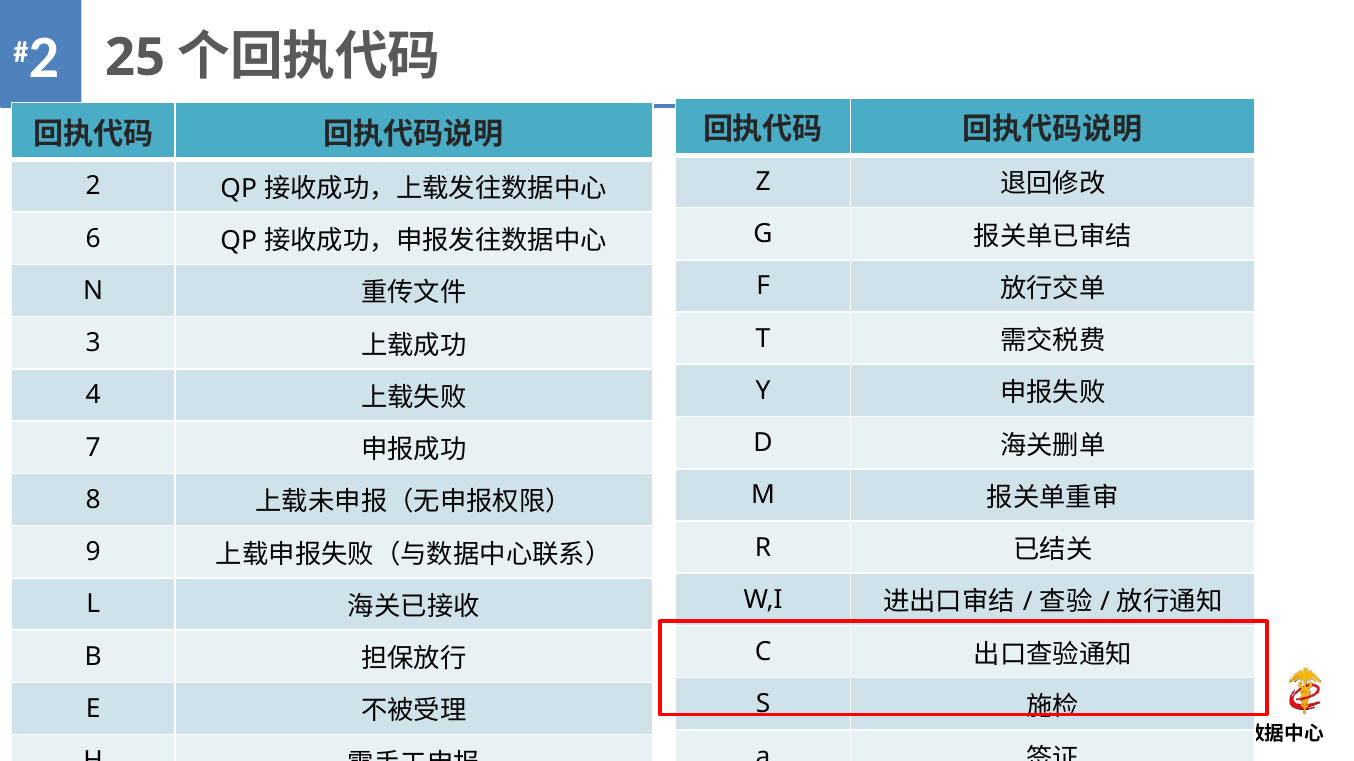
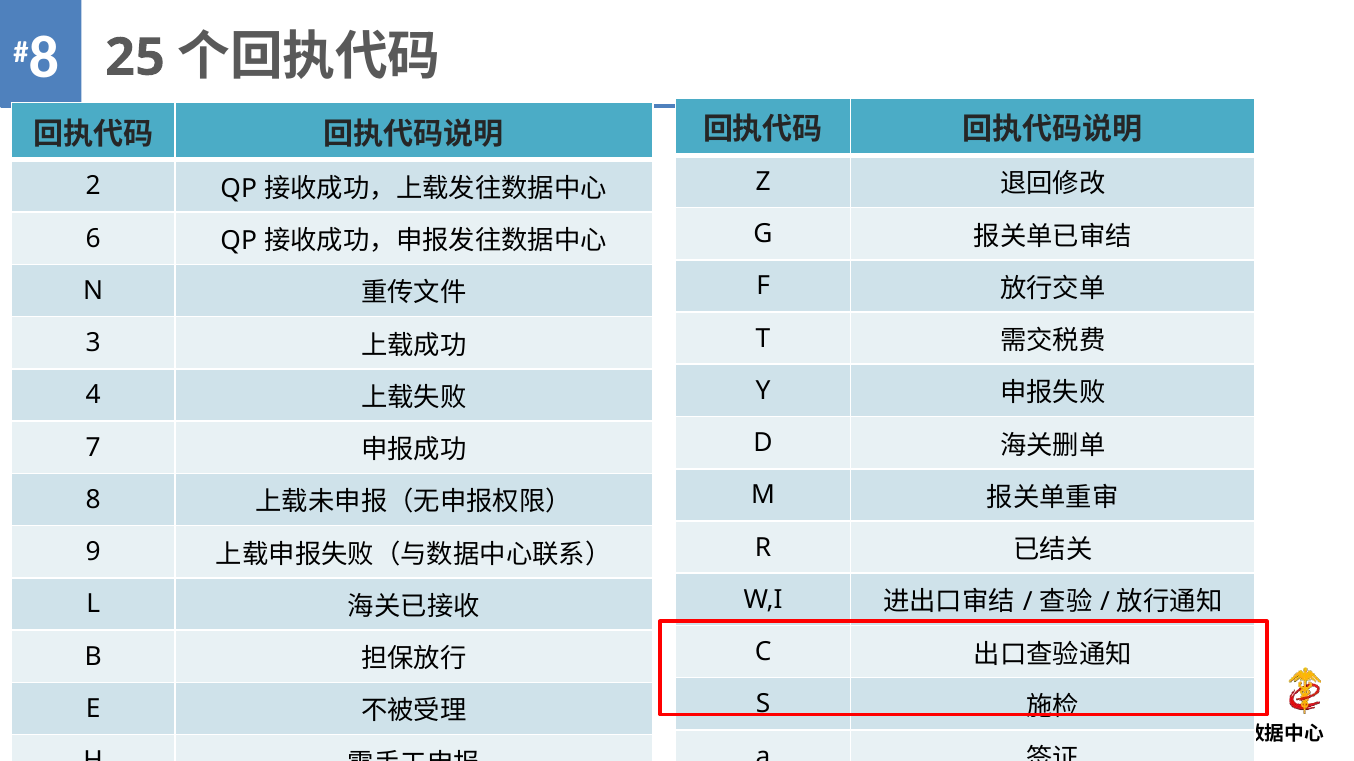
2 at (44, 58): 2 -> 8
